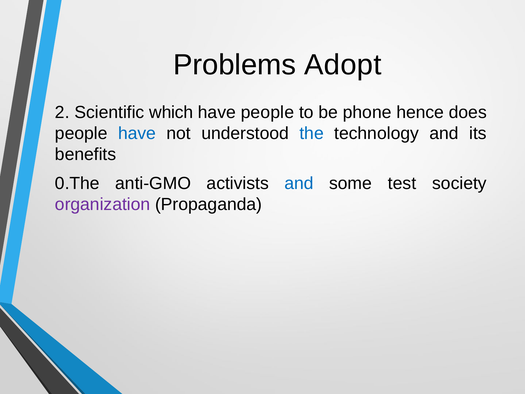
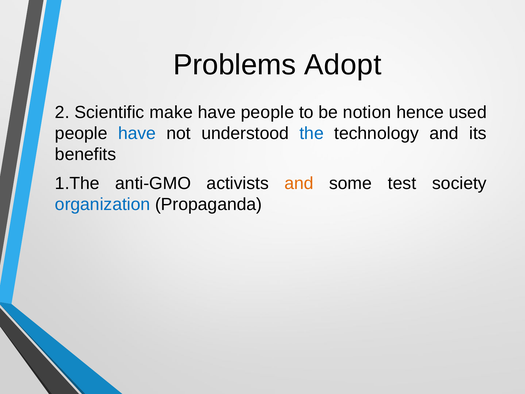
which: which -> make
phone: phone -> notion
does: does -> used
0.The: 0.The -> 1.The
and at (299, 183) colour: blue -> orange
organization colour: purple -> blue
